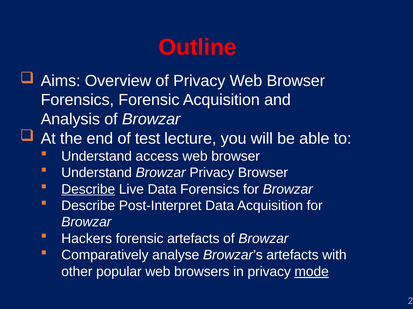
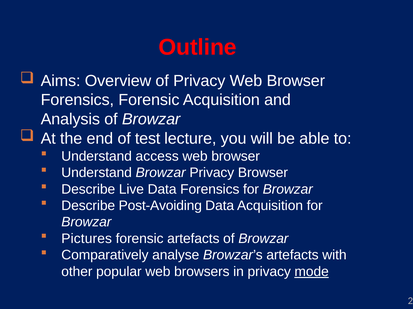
Describe at (88, 190) underline: present -> none
Post-Interpret: Post-Interpret -> Post-Avoiding
Hackers: Hackers -> Pictures
